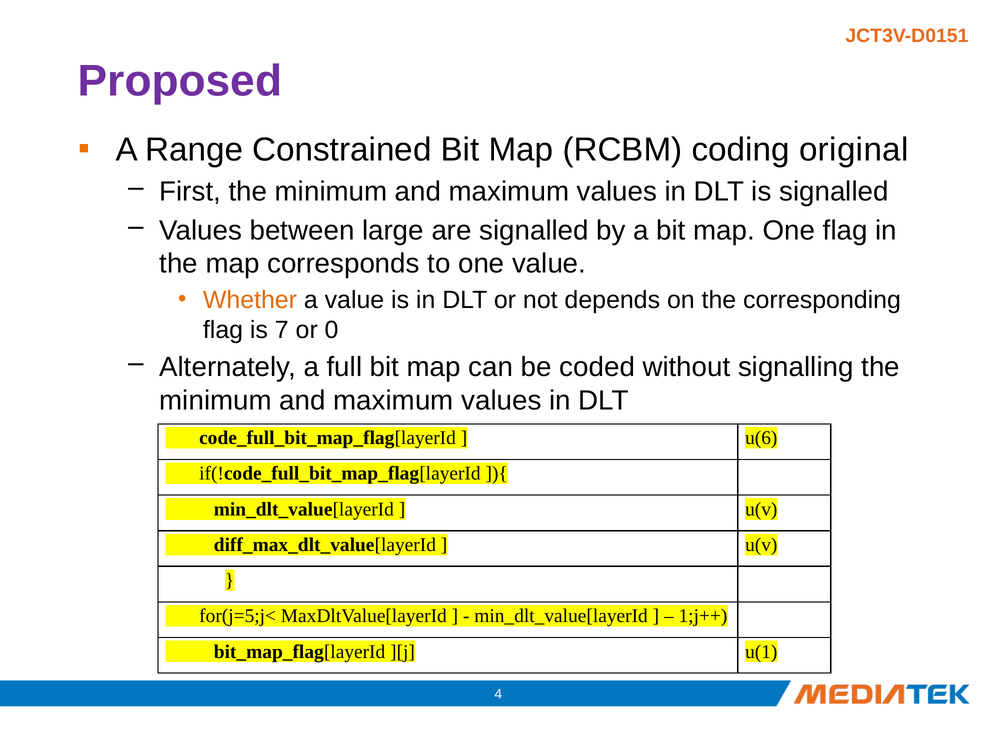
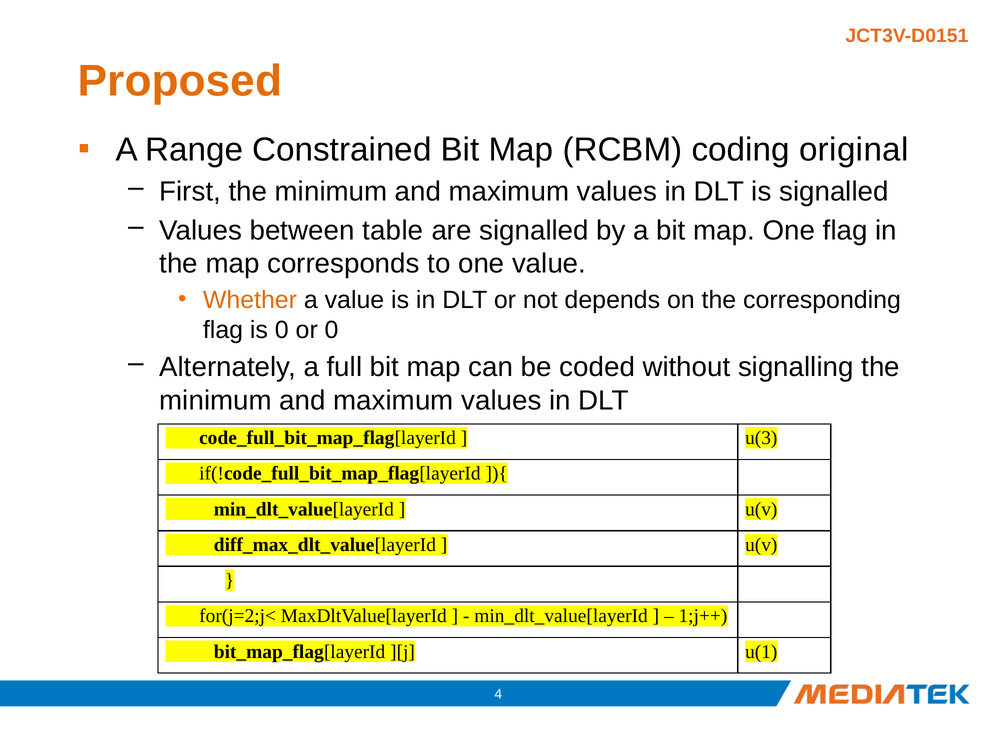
Proposed colour: purple -> orange
large: large -> table
is 7: 7 -> 0
u(6: u(6 -> u(3
for(j=5;j<: for(j=5;j< -> for(j=2;j<
